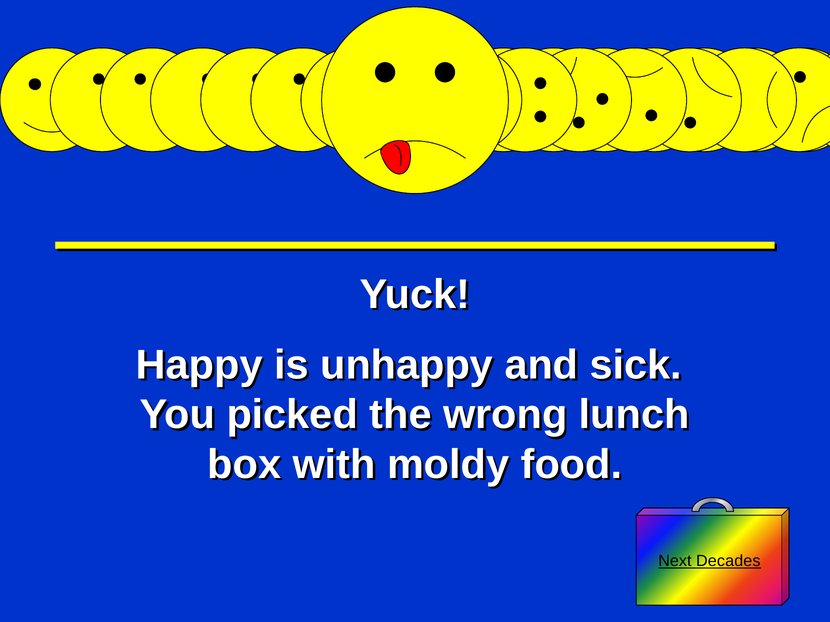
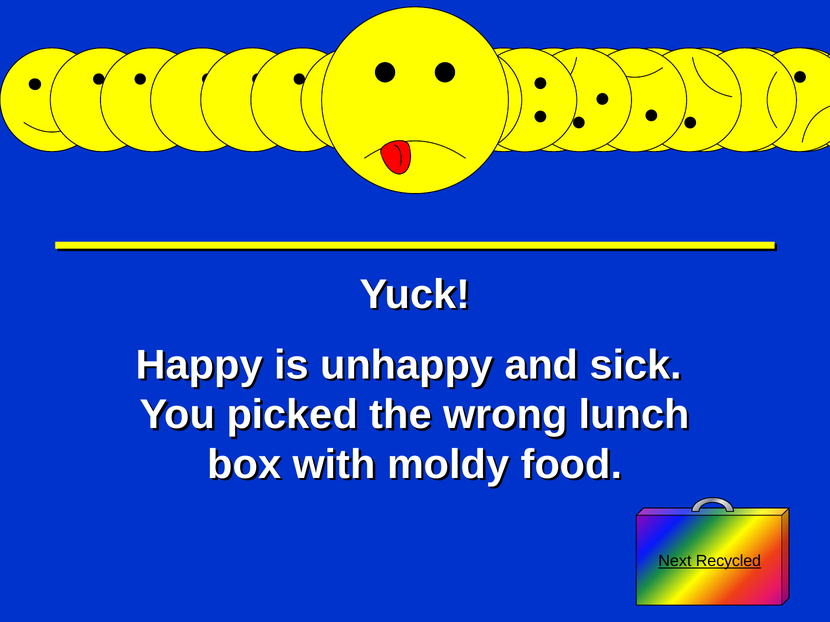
Decades: Decades -> Recycled
